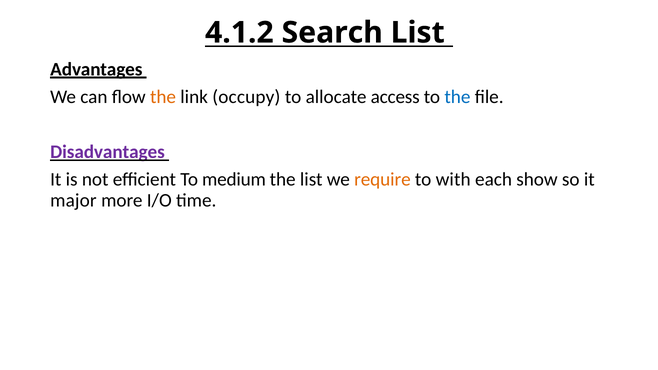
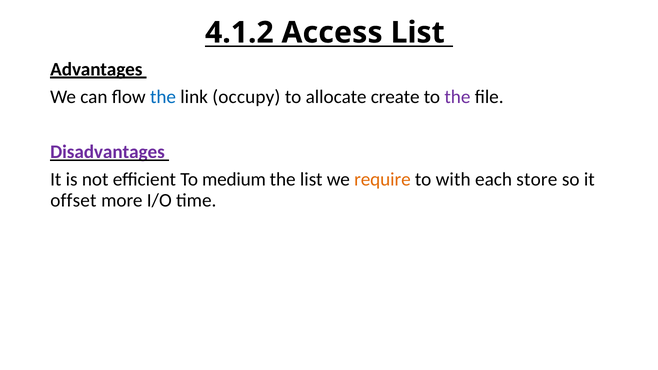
Search: Search -> Access
the at (163, 97) colour: orange -> blue
access: access -> create
the at (457, 97) colour: blue -> purple
show: show -> store
major: major -> offset
